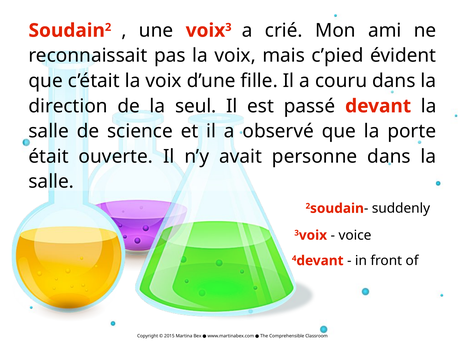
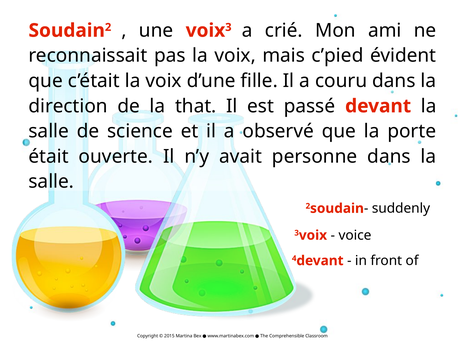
seul: seul -> that
